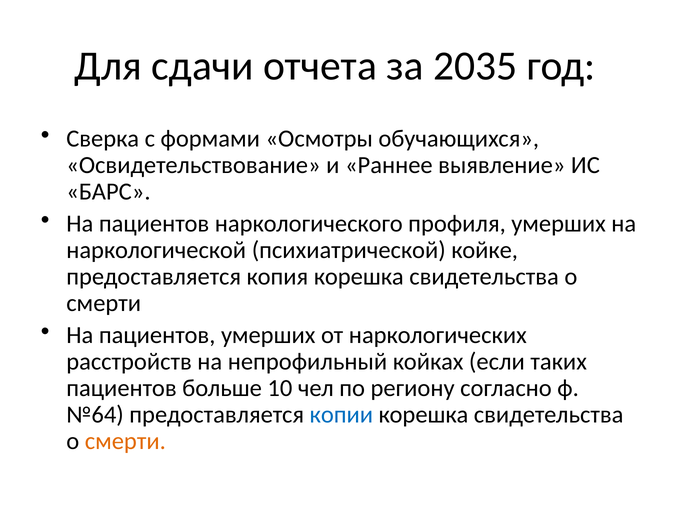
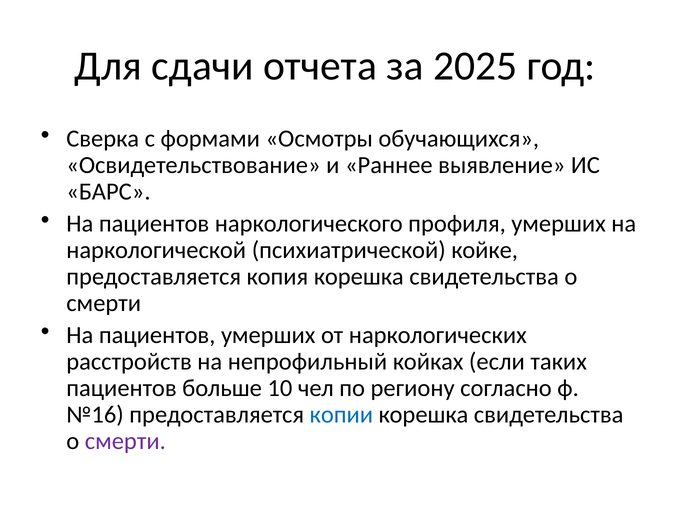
2035: 2035 -> 2025
№64: №64 -> №16
смерти at (125, 441) colour: orange -> purple
